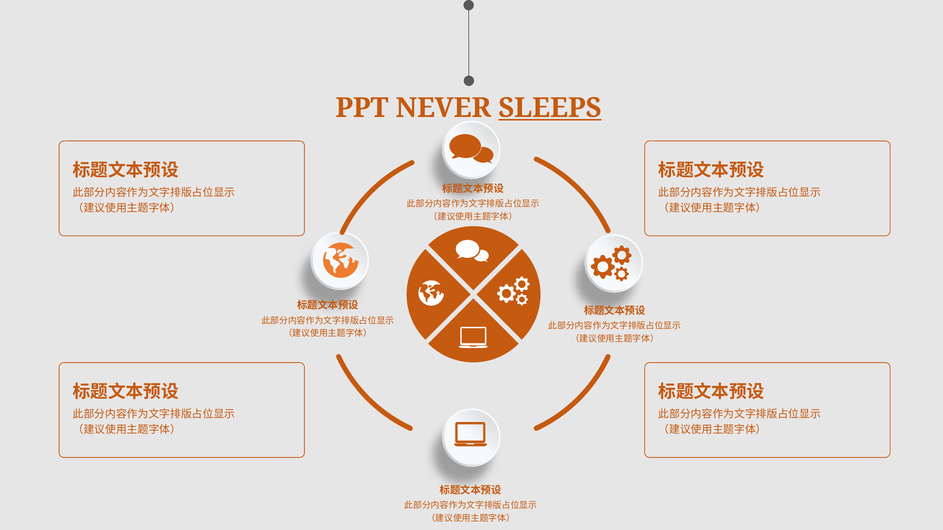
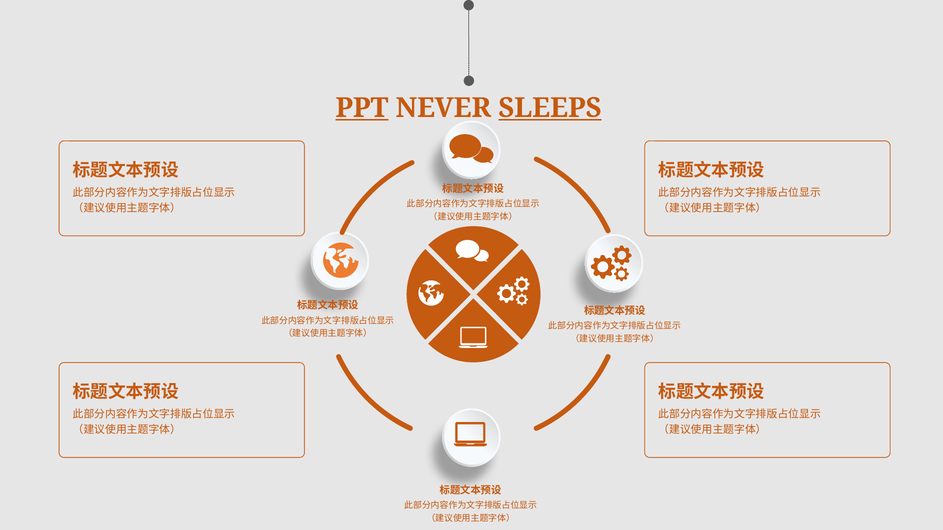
PPT underline: none -> present
